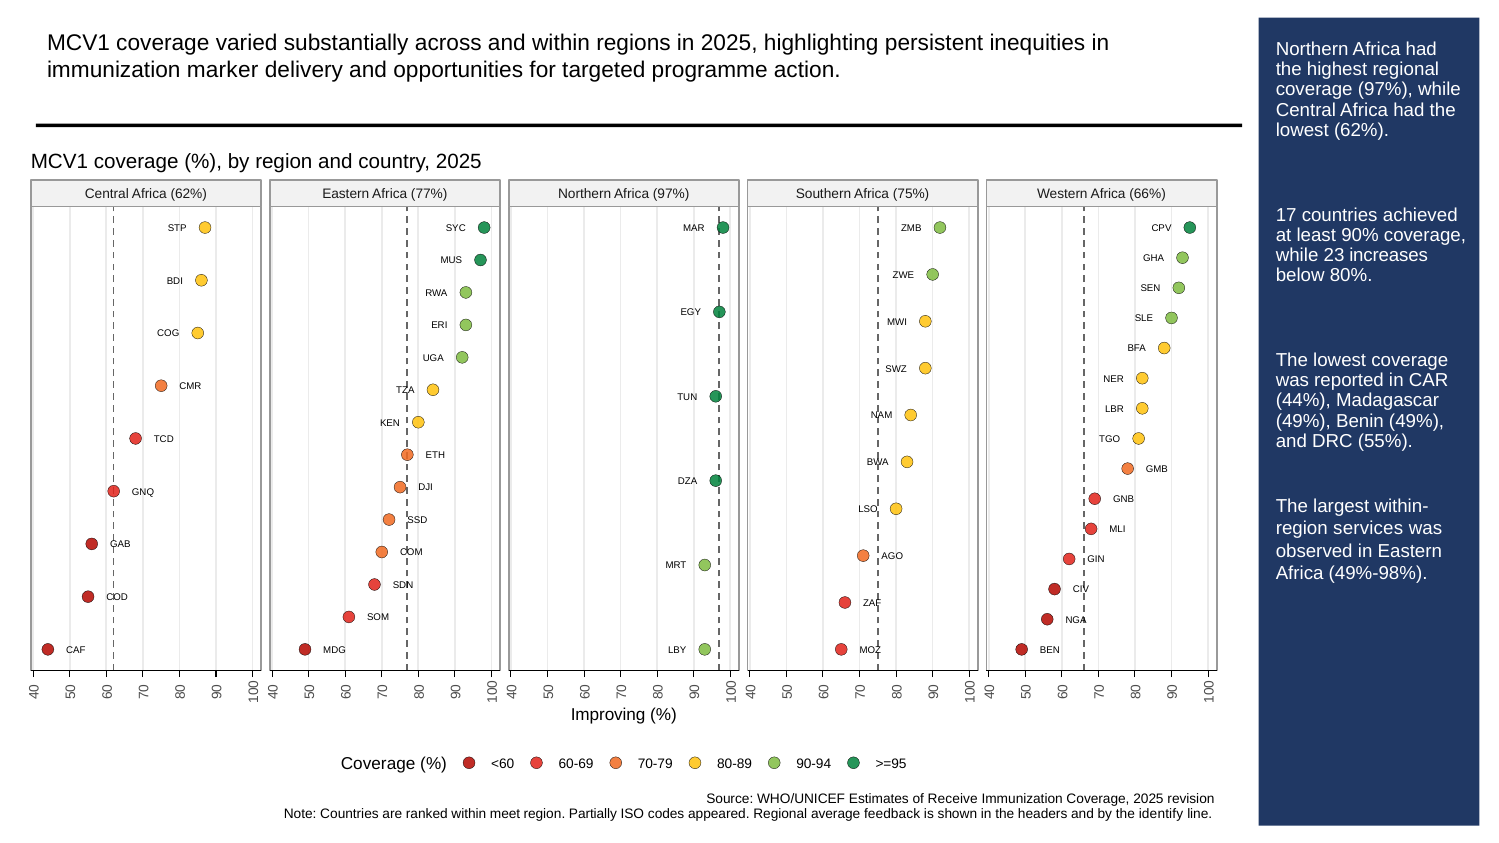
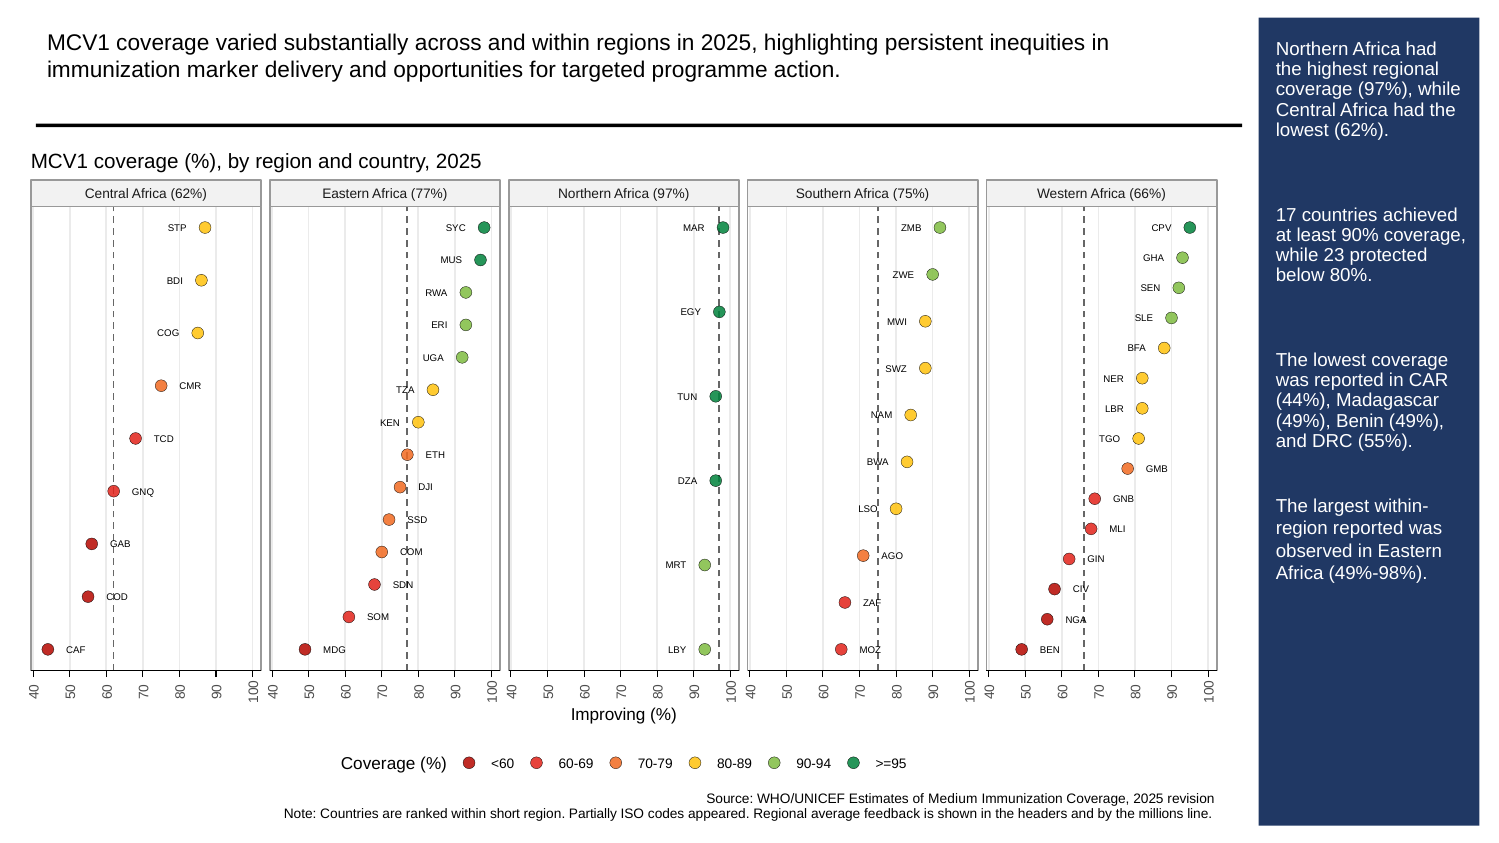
increases: increases -> protected
region services: services -> reported
Receive: Receive -> Medium
meet: meet -> short
identify: identify -> millions
